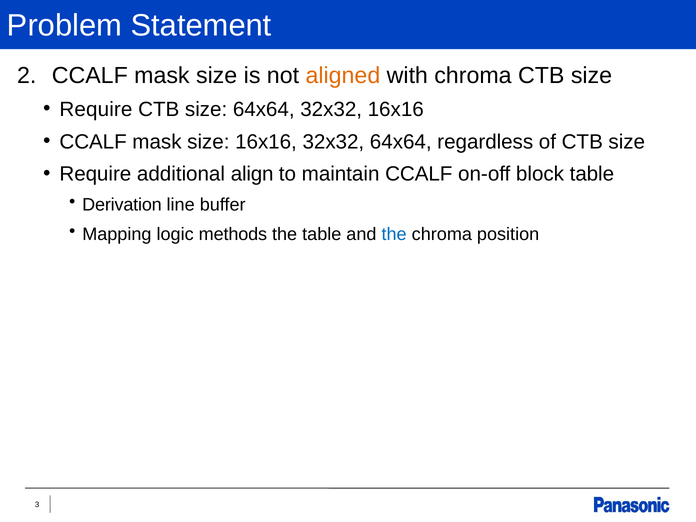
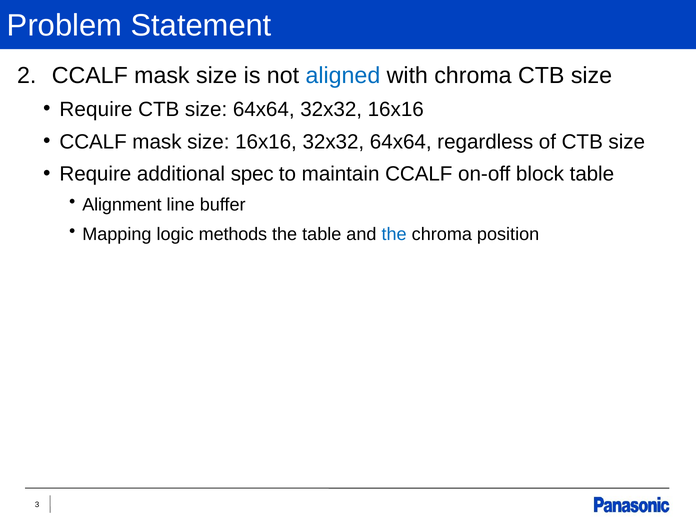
aligned colour: orange -> blue
align: align -> spec
Derivation: Derivation -> Alignment
